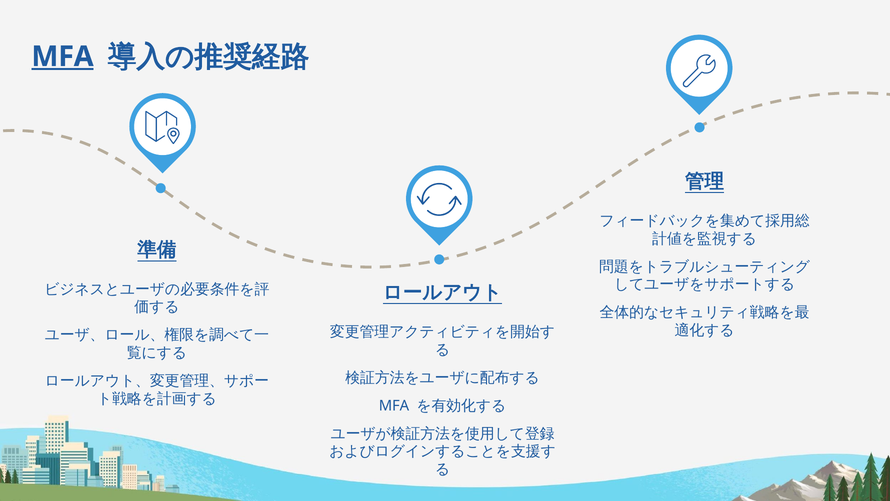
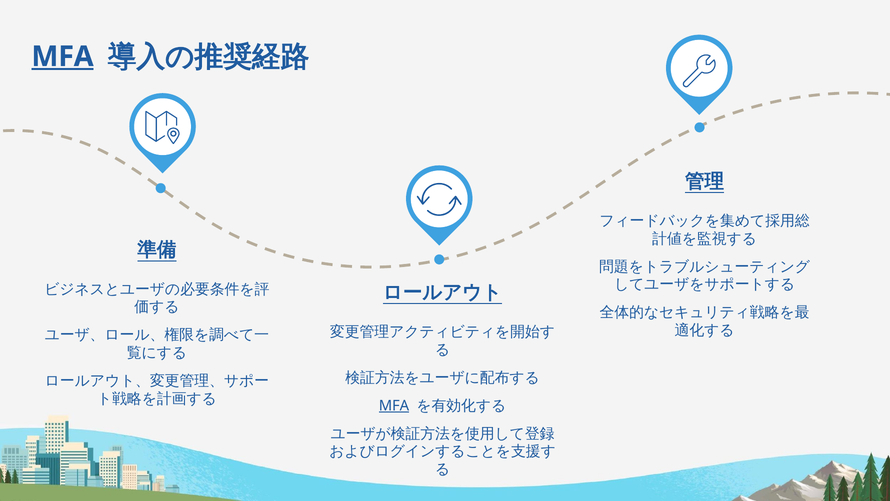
MFA at (394, 405) underline: none -> present
